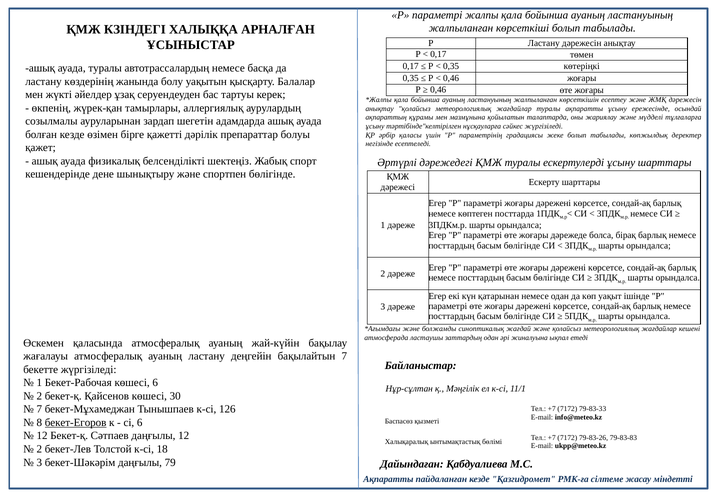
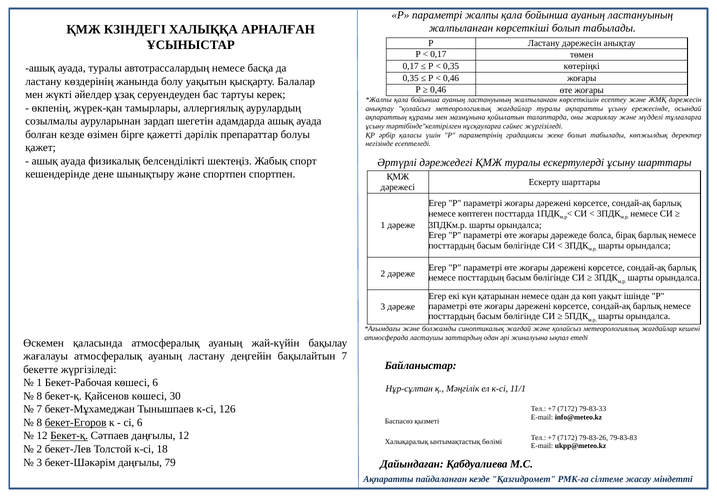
спортпен бөлігінде: бөлігінде -> спортпен
2 at (39, 396): 2 -> 8
Бекет-қ at (69, 435) underline: none -> present
